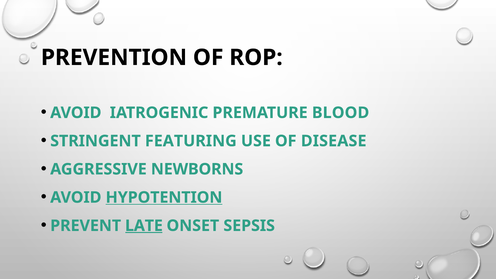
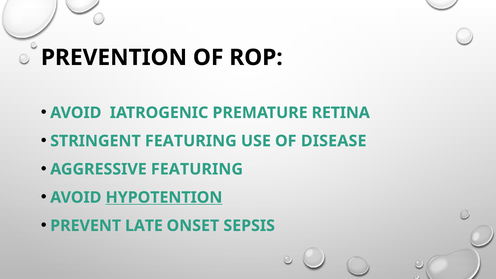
BLOOD: BLOOD -> RETINA
AGGRESSIVE NEWBORNS: NEWBORNS -> FEATURING
LATE underline: present -> none
